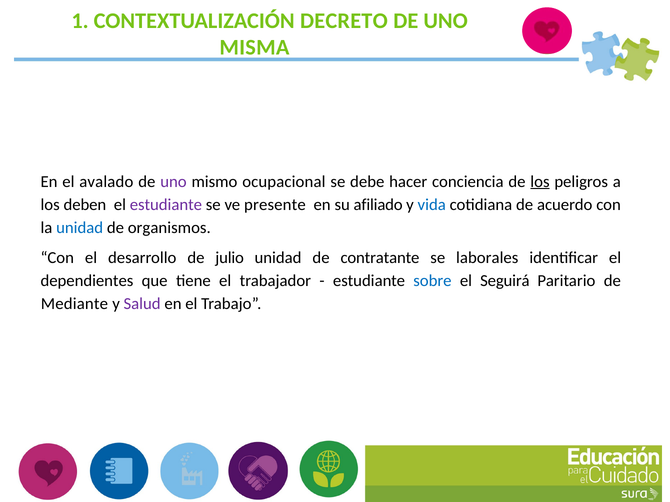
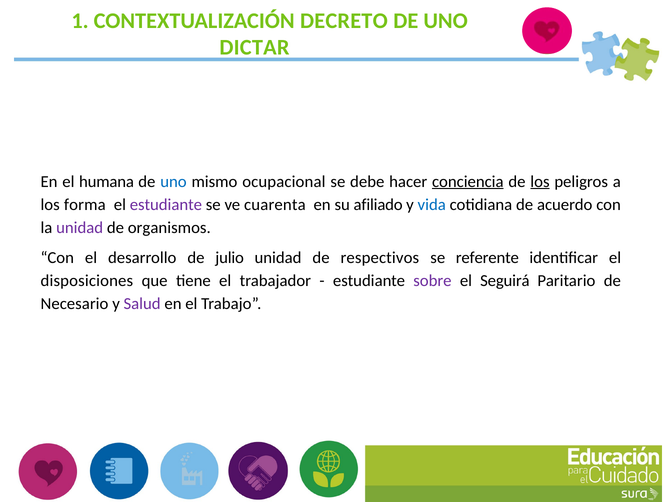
MISMA: MISMA -> DICTAR
avalado: avalado -> humana
uno at (173, 182) colour: purple -> blue
conciencia underline: none -> present
deben: deben -> forma
presente: presente -> cuarenta
unidad at (80, 228) colour: blue -> purple
contratante: contratante -> respectivos
laborales: laborales -> referente
dependientes: dependientes -> disposiciones
sobre colour: blue -> purple
Mediante: Mediante -> Necesario
